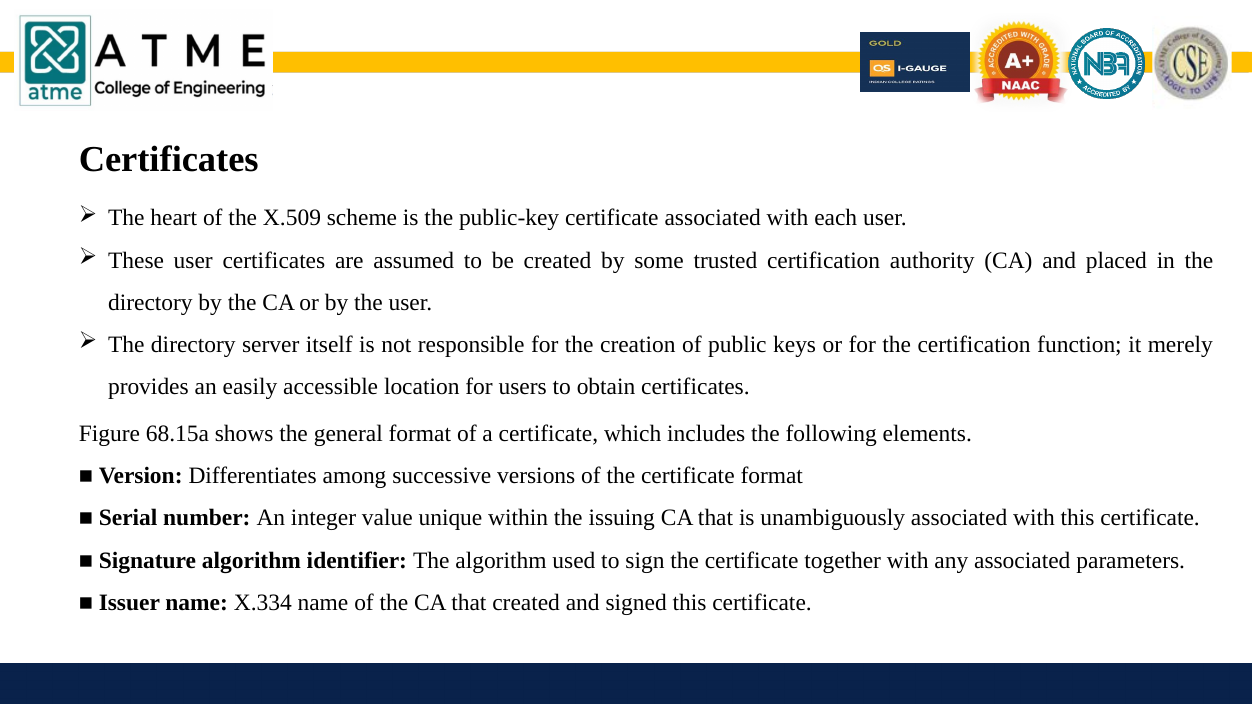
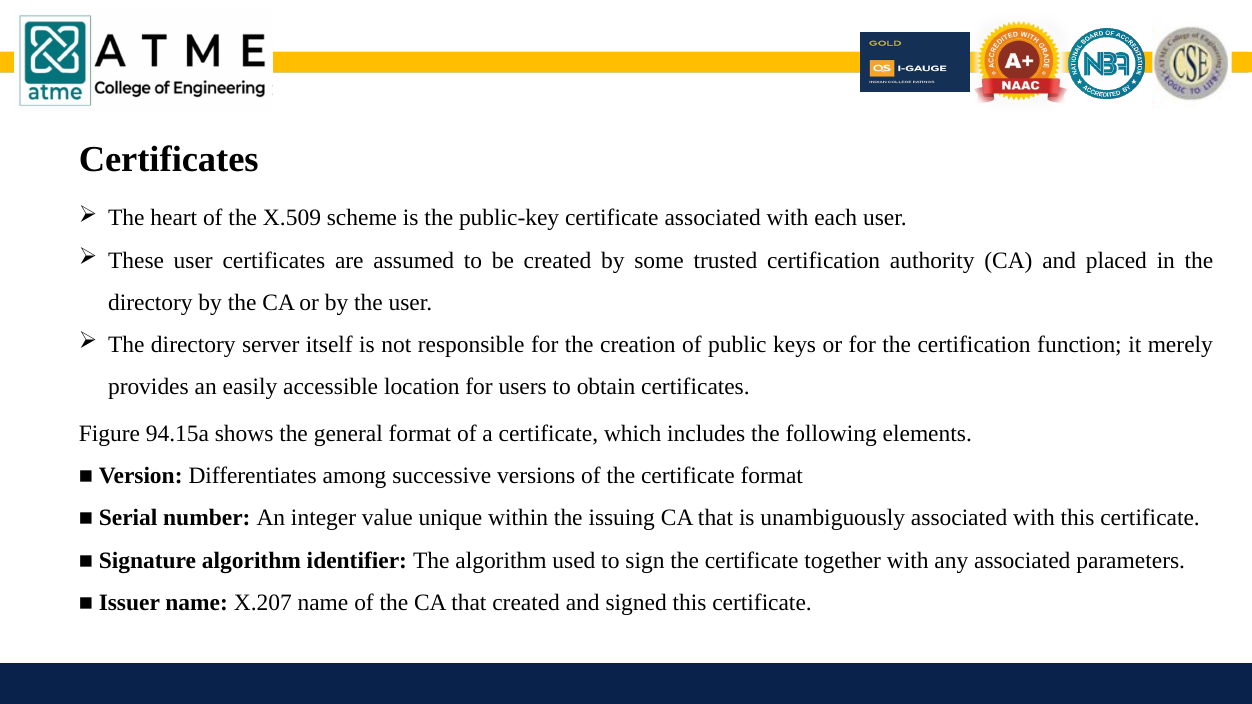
68.15a: 68.15a -> 94.15a
X.334: X.334 -> X.207
